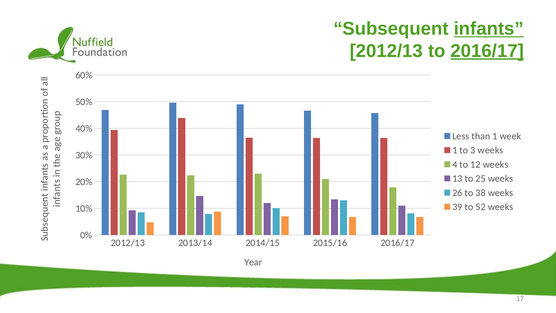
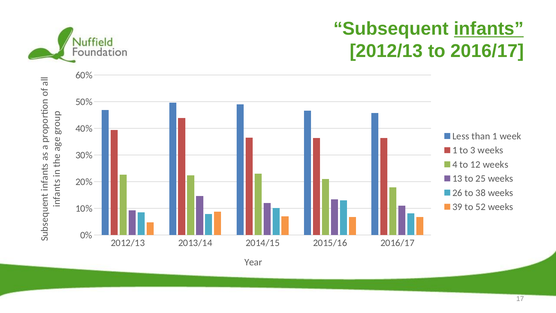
2016/17 at (487, 51) underline: present -> none
